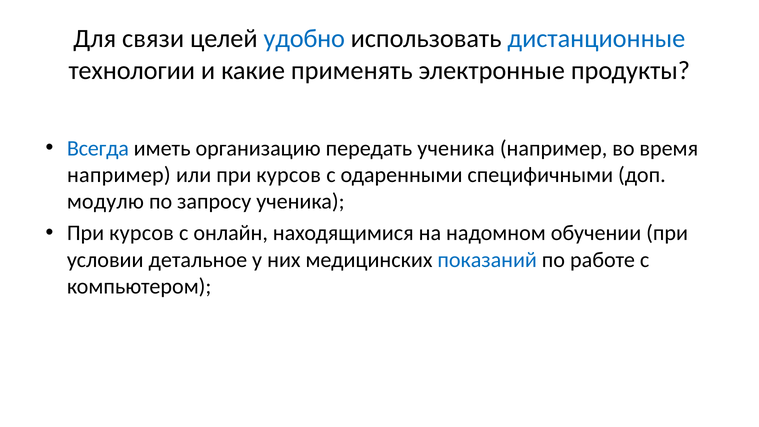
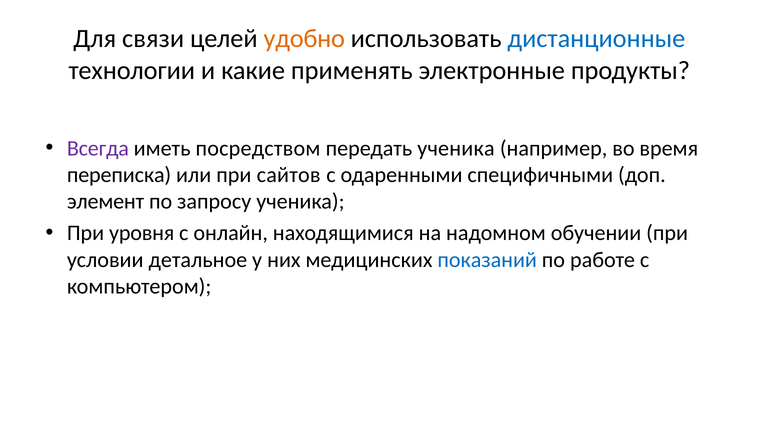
удобно colour: blue -> orange
Всегда colour: blue -> purple
организацию: организацию -> посредством
например at (119, 175): например -> переписка
или при курсов: курсов -> сайтов
модулю: модулю -> элемент
курсов at (142, 233): курсов -> уровня
